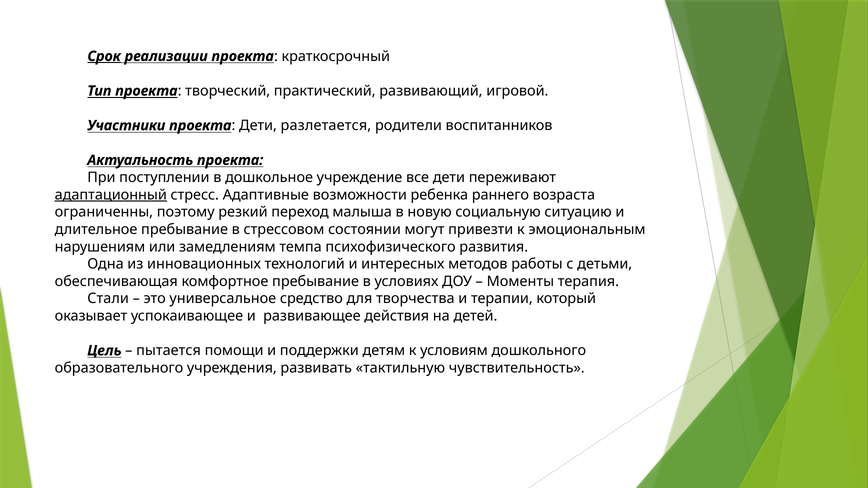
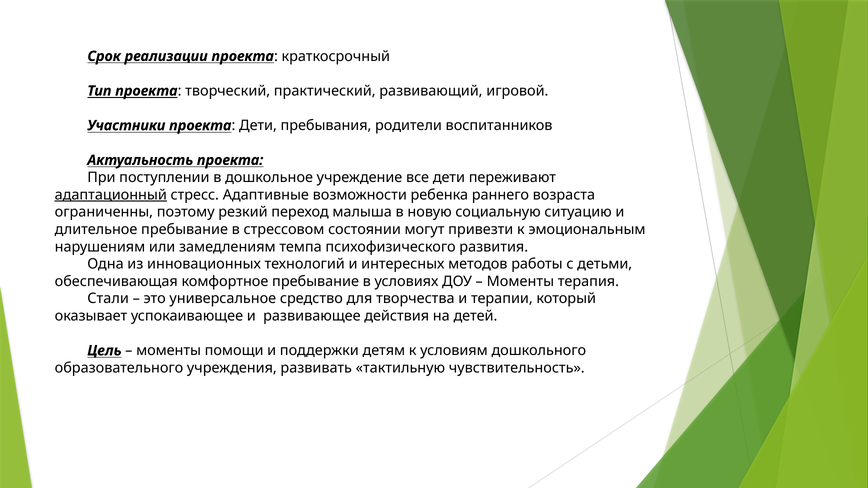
Срок underline: present -> none
разлетается: разлетается -> пребывания
пытается at (169, 351): пытается -> моменты
